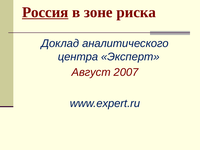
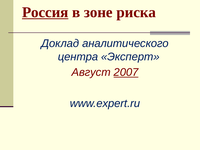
2007 underline: none -> present
